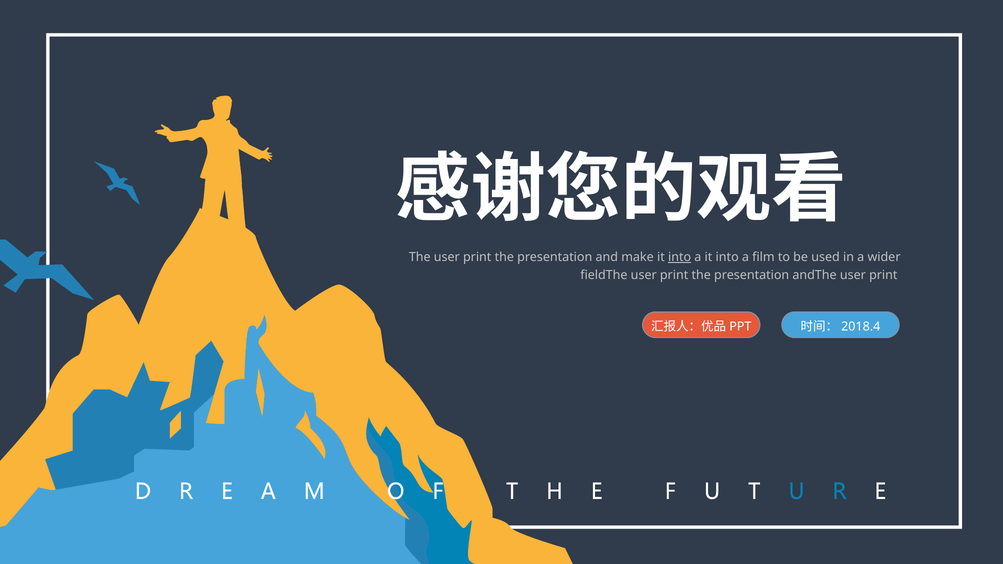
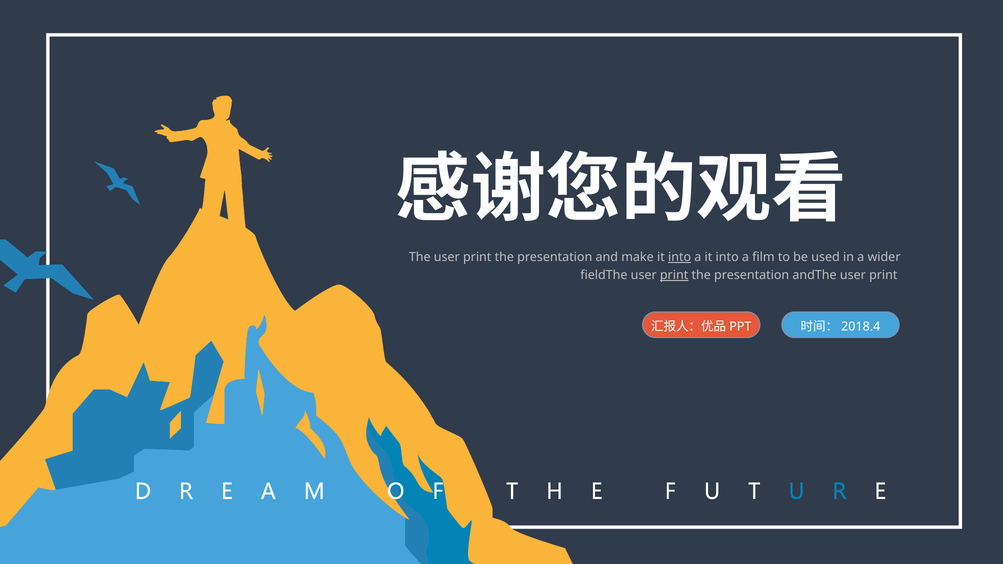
print at (674, 275) underline: none -> present
